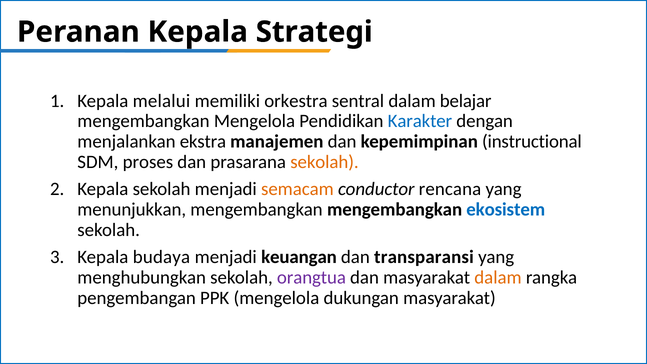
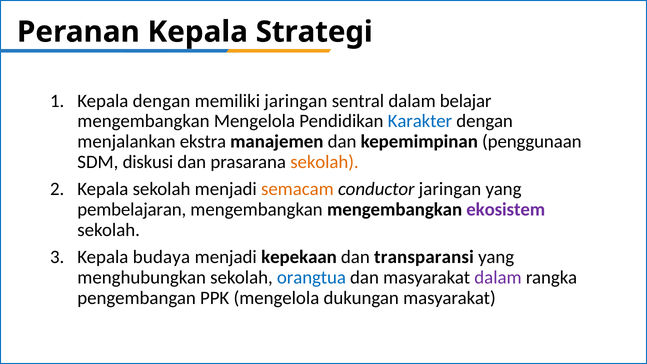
Kepala melalui: melalui -> dengan
memiliki orkestra: orkestra -> jaringan
instructional: instructional -> penggunaan
proses: proses -> diskusi
conductor rencana: rencana -> jaringan
menunjukkan: menunjukkan -> pembelajaran
ekosistem colour: blue -> purple
keuangan: keuangan -> kepekaan
orangtua colour: purple -> blue
dalam at (498, 277) colour: orange -> purple
